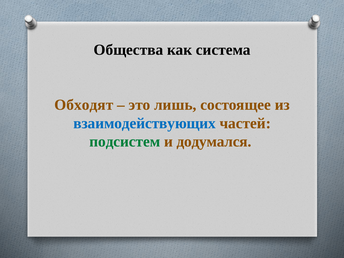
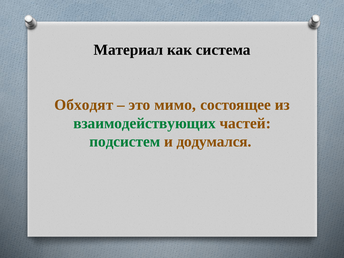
Общества: Общества -> Материал
лишь: лишь -> мимо
взаимодействующих colour: blue -> green
